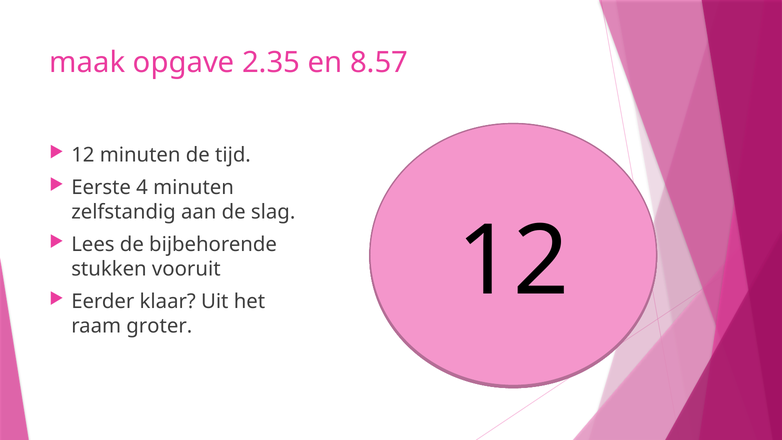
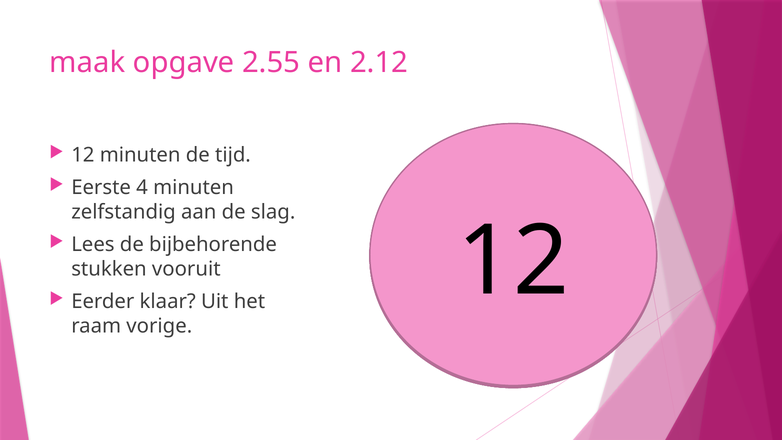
2.35: 2.35 -> 2.55
8.57: 8.57 -> 2.12
groter: groter -> vorige
